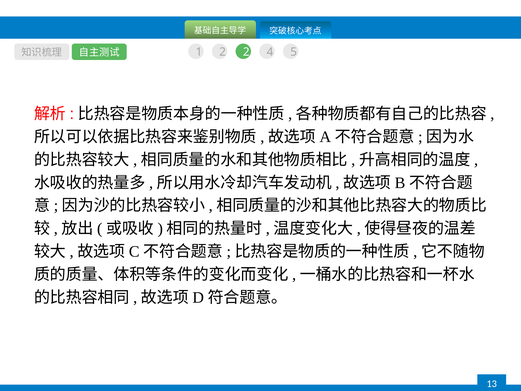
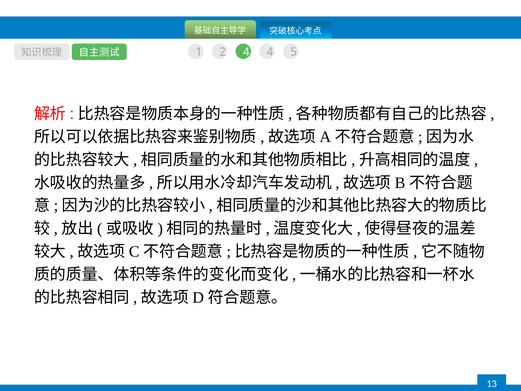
2 2: 2 -> 4
